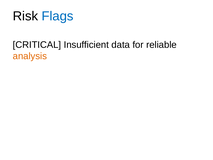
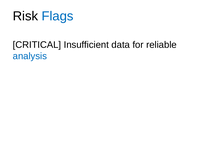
analysis colour: orange -> blue
